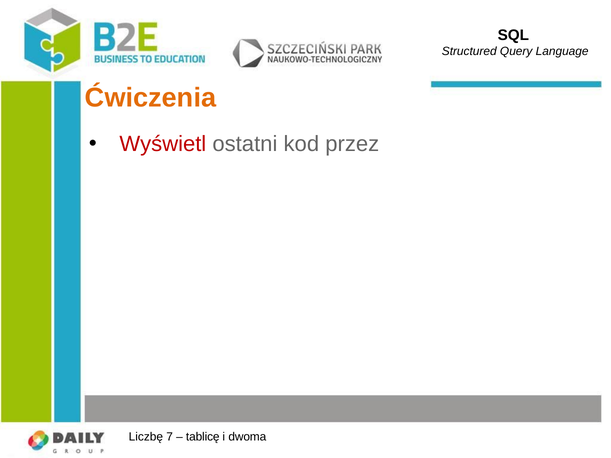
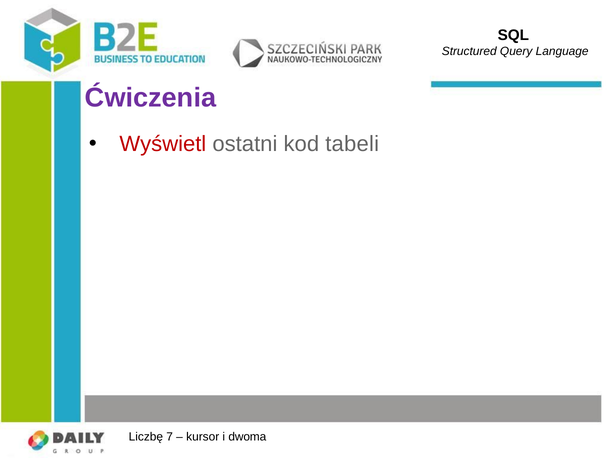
Ćwiczenia colour: orange -> purple
przez: przez -> tabeli
tablicę: tablicę -> kursor
